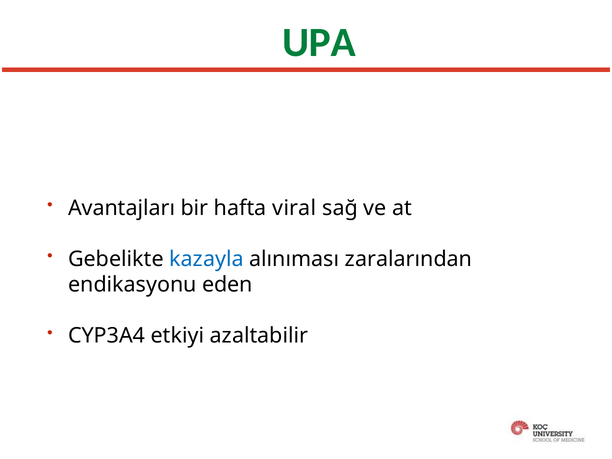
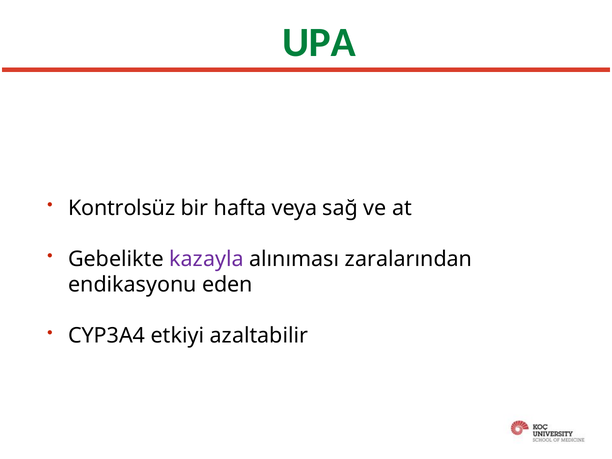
Avantajları: Avantajları -> Kontrolsüz
viral: viral -> veya
kazayla colour: blue -> purple
